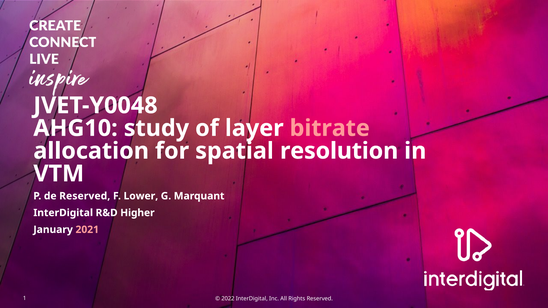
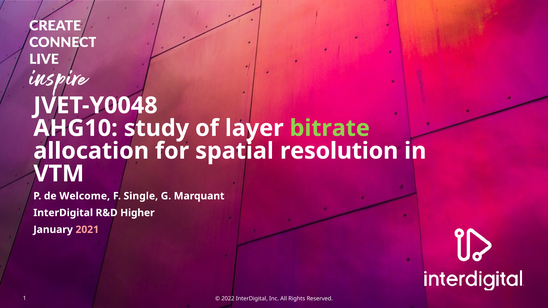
bitrate colour: pink -> light green
de Reserved: Reserved -> Welcome
Lower: Lower -> Single
